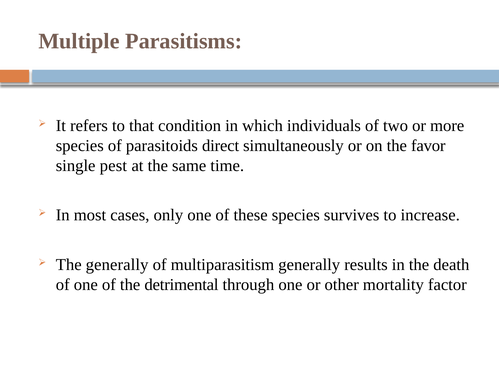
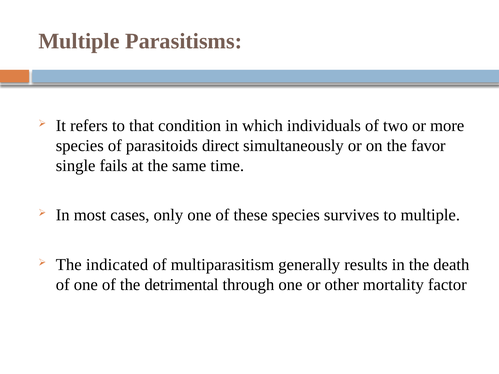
pest: pest -> fails
to increase: increase -> multiple
The generally: generally -> indicated
